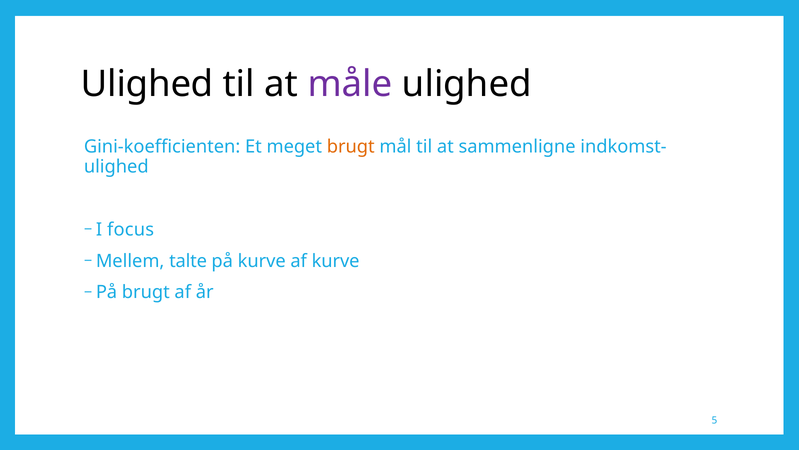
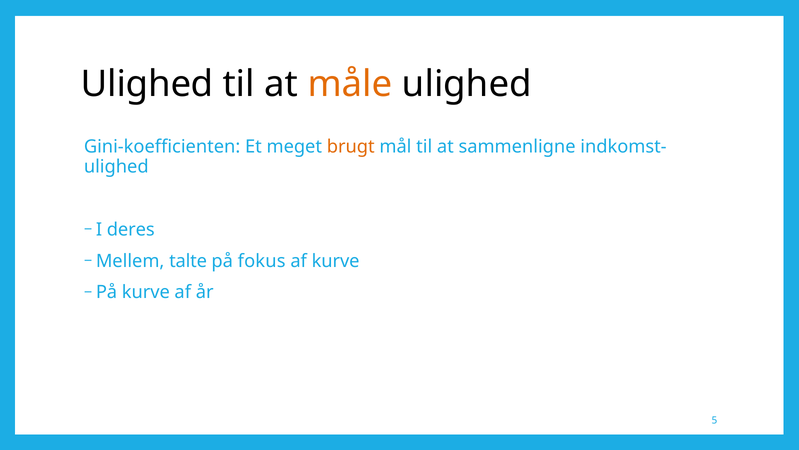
måle colour: purple -> orange
focus: focus -> deres
på kurve: kurve -> fokus
brugt at (146, 292): brugt -> kurve
